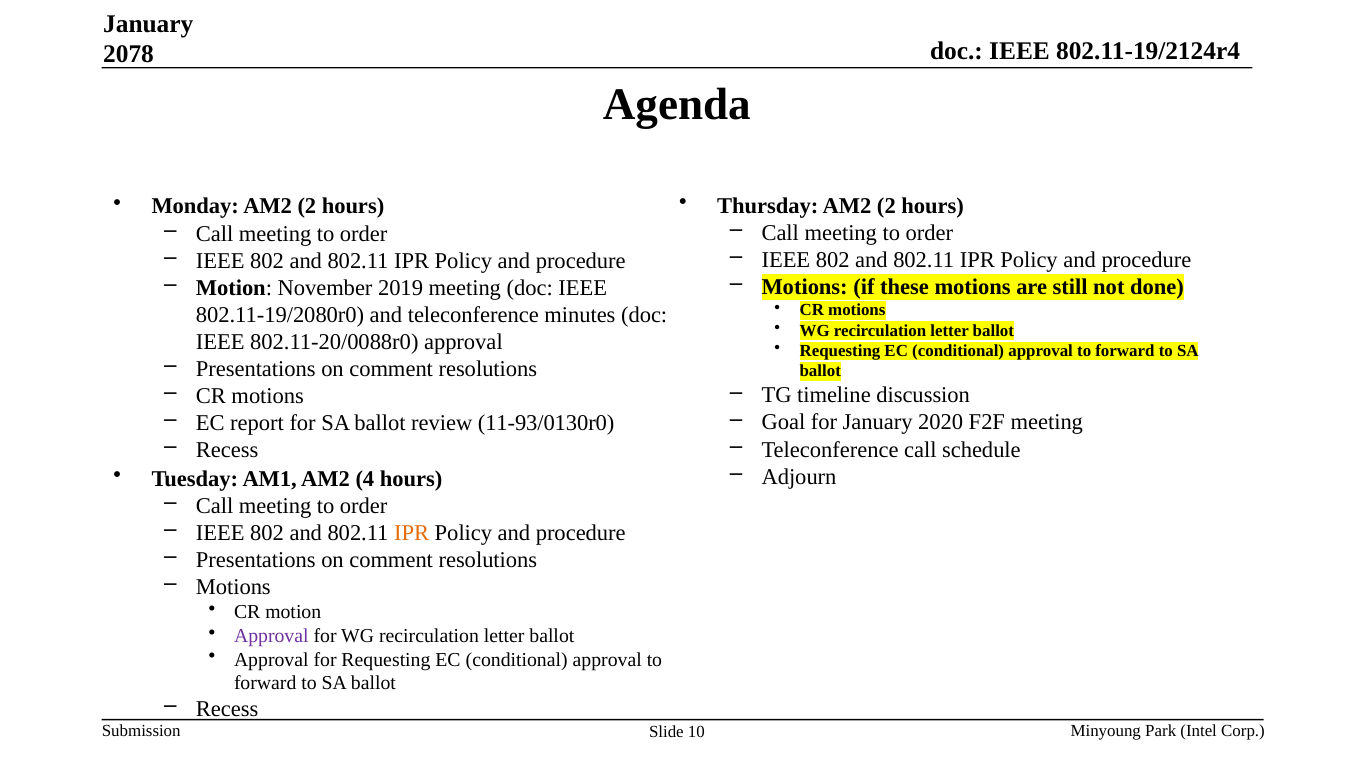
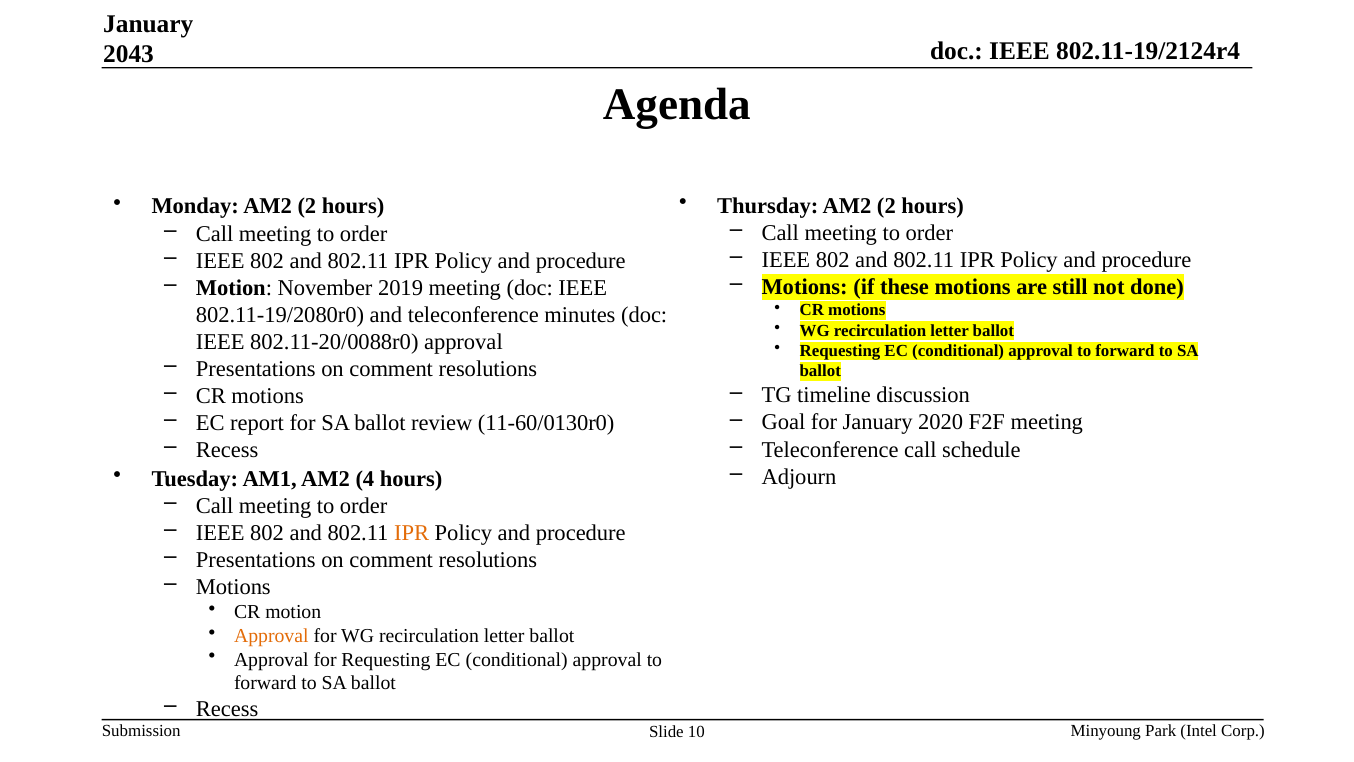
2078: 2078 -> 2043
11-93/0130r0: 11-93/0130r0 -> 11-60/0130r0
Approval at (271, 636) colour: purple -> orange
